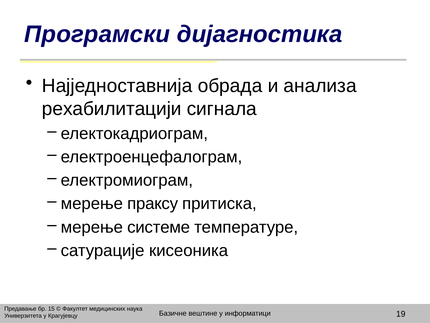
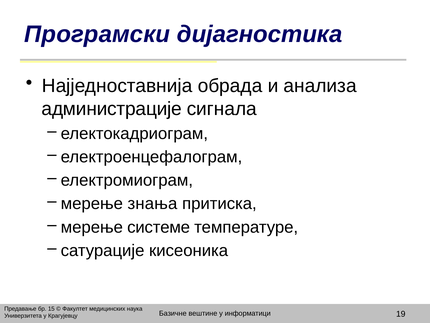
рехабилитацији: рехабилитацији -> администрације
праксу: праксу -> знања
